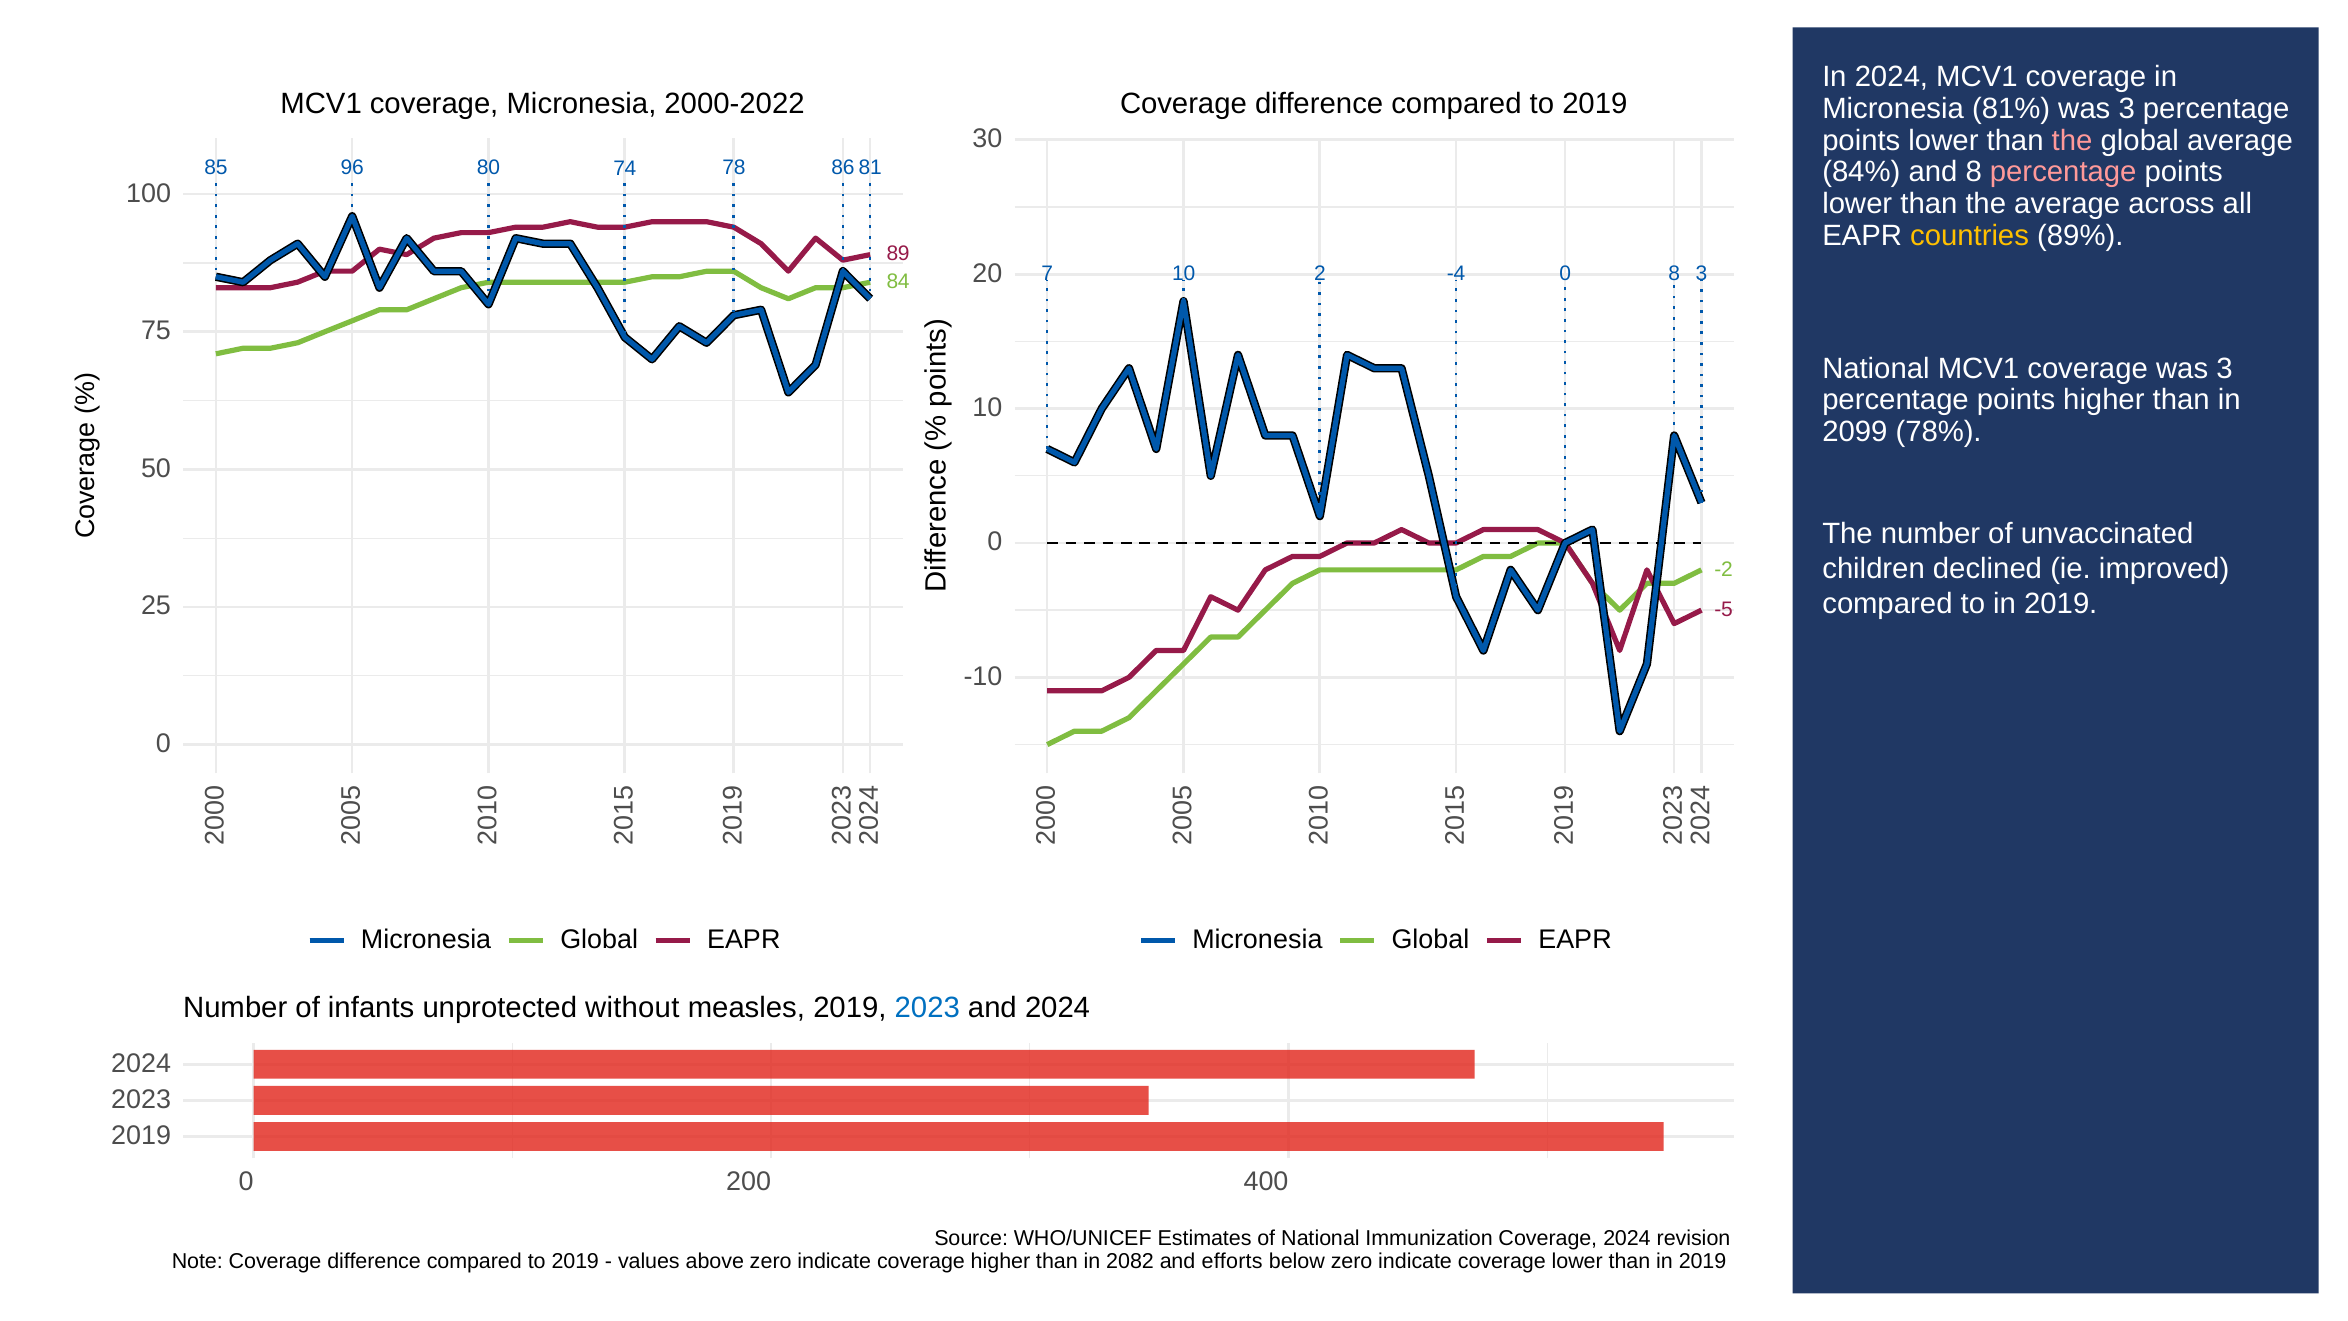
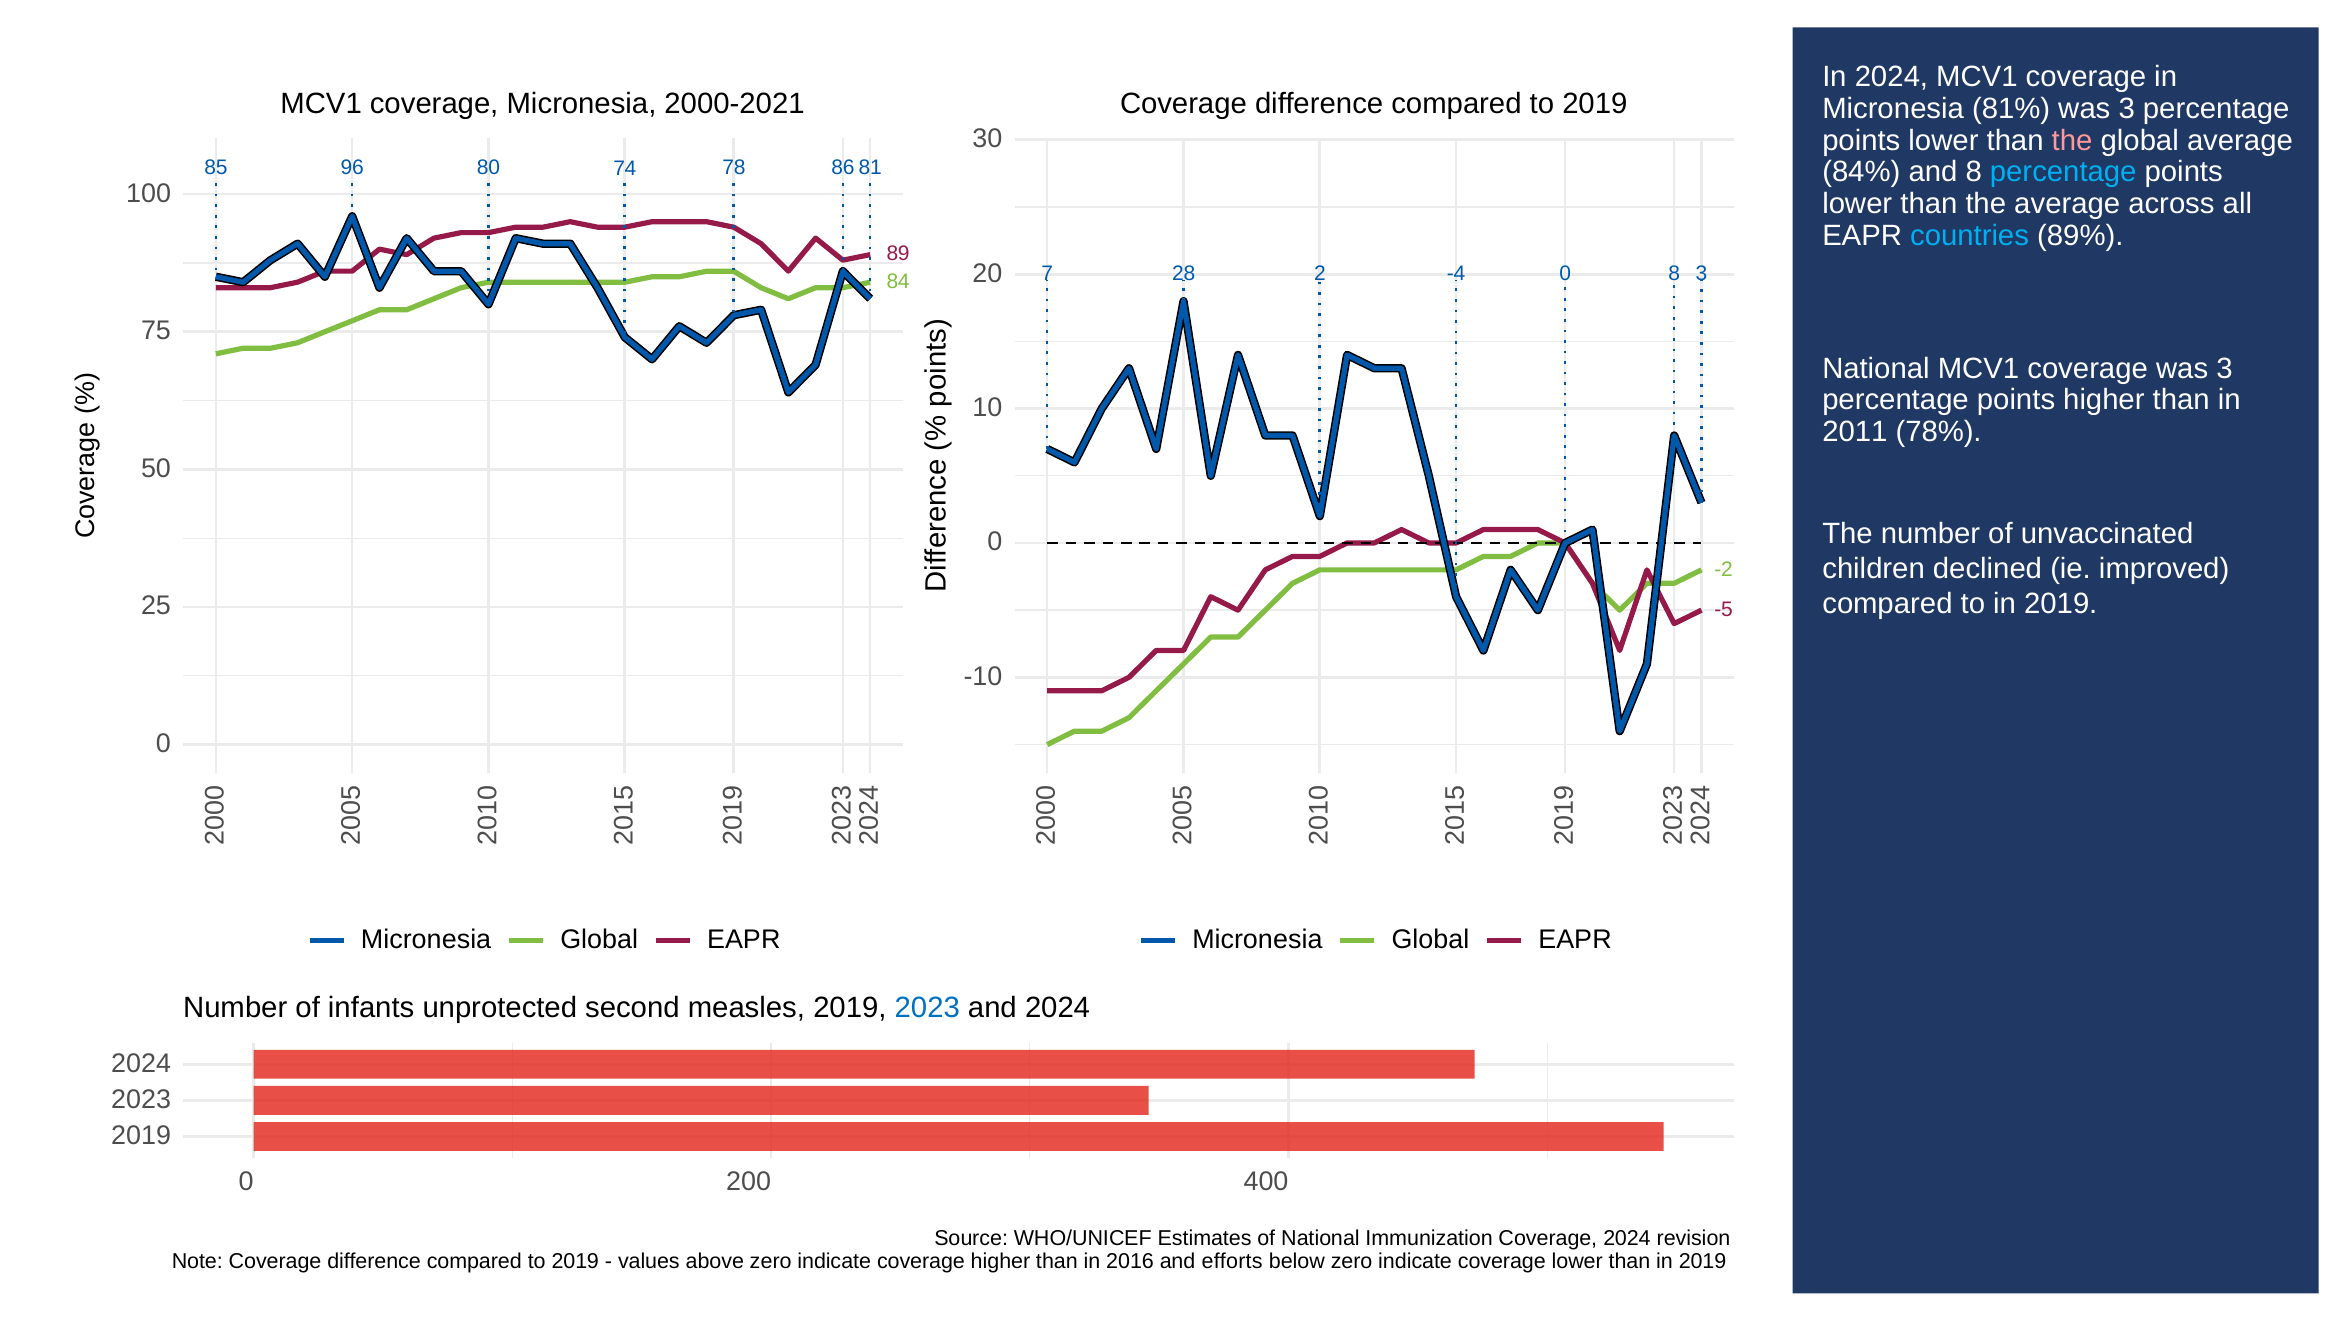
2000-2022: 2000-2022 -> 2000-2021
percentage at (2063, 172) colour: pink -> light blue
countries colour: yellow -> light blue
7 10: 10 -> 28
2099: 2099 -> 2011
without: without -> second
2082: 2082 -> 2016
